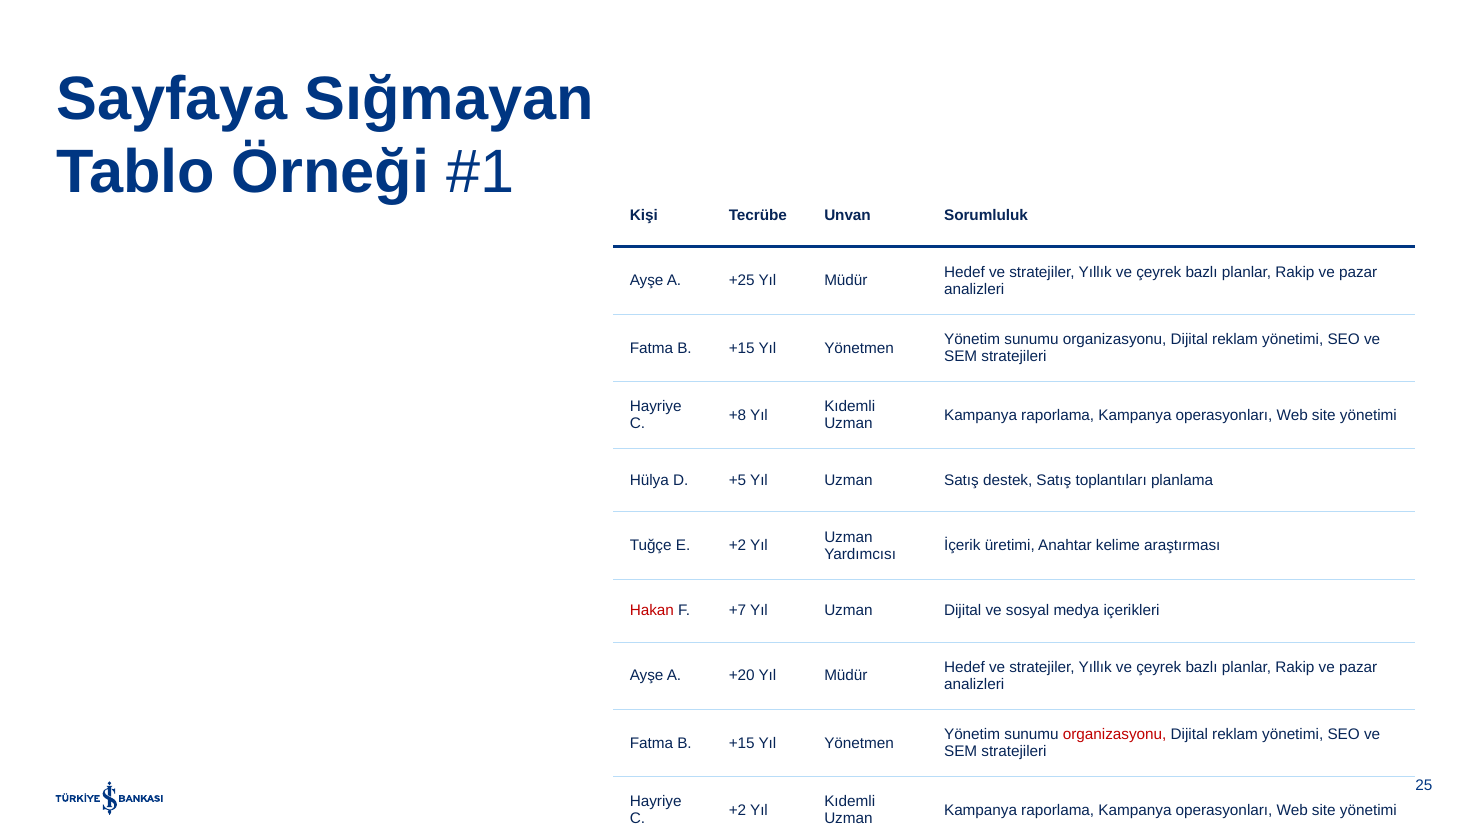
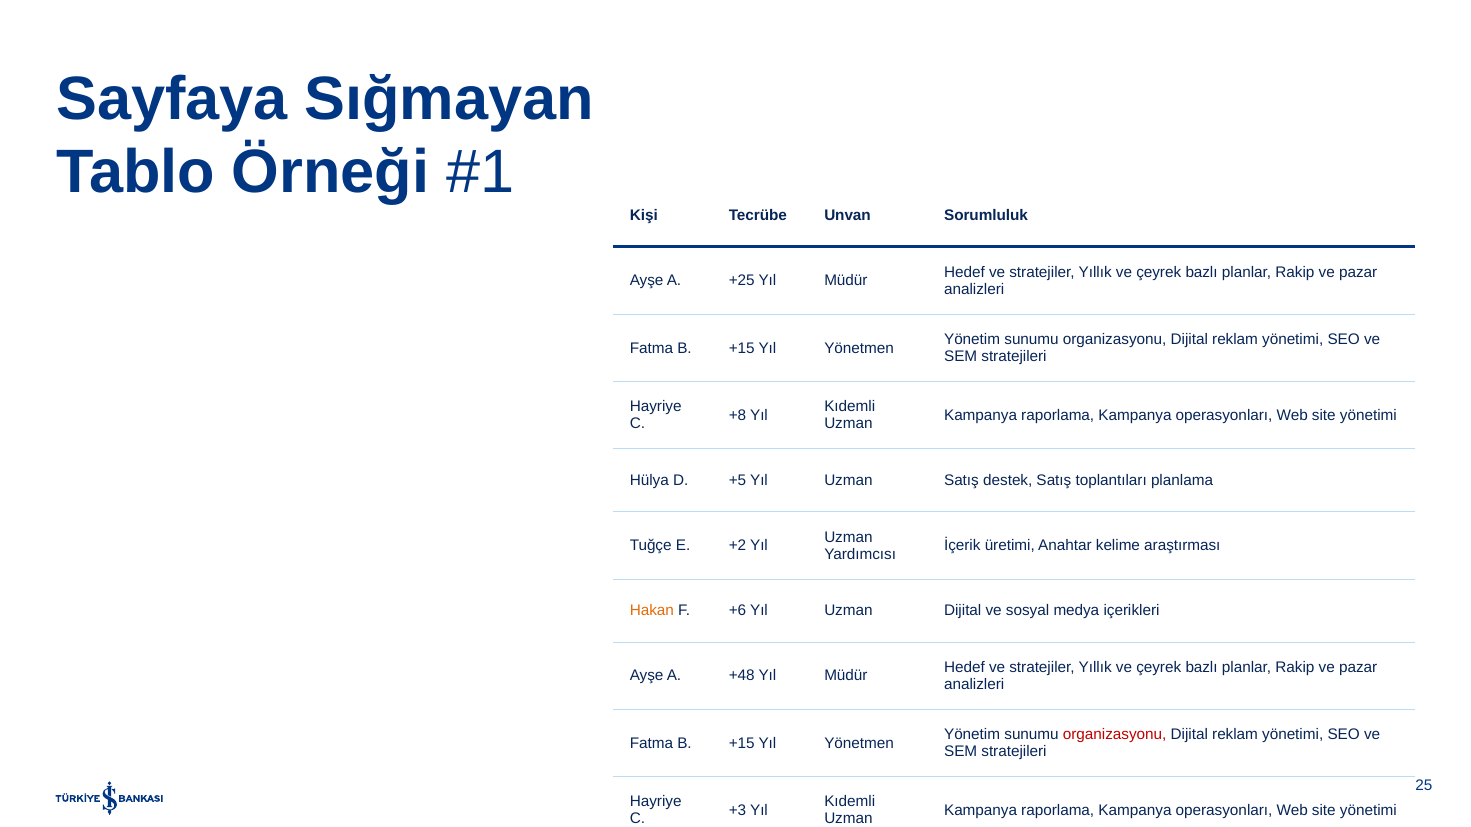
Hakan at (652, 611) colour: red -> orange
+7: +7 -> +6
+20: +20 -> +48
+2 at (737, 811): +2 -> +3
